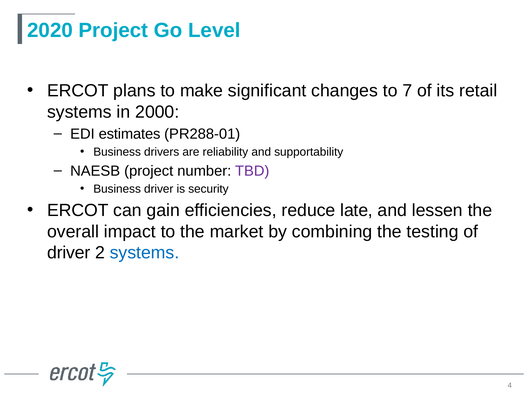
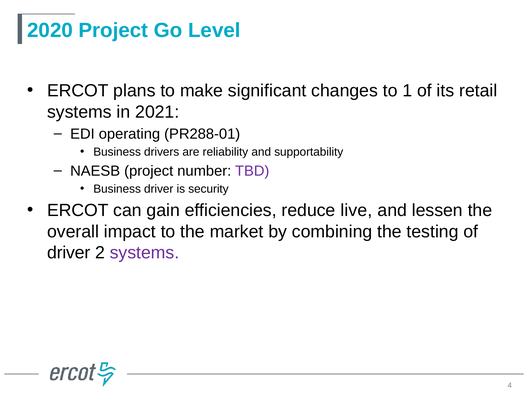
7: 7 -> 1
2000: 2000 -> 2021
estimates: estimates -> operating
late: late -> live
systems at (145, 253) colour: blue -> purple
